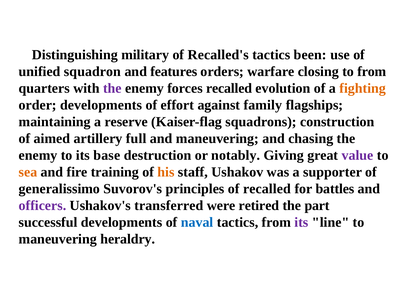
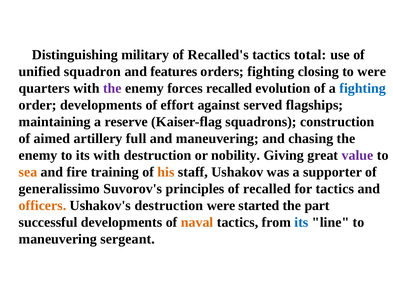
been: been -> total
orders warfare: warfare -> fighting
to from: from -> were
fighting at (363, 88) colour: orange -> blue
family: family -> served
its base: base -> with
notably: notably -> nobility
for battles: battles -> tactics
officers colour: purple -> orange
Ushakov's transferred: transferred -> destruction
retired: retired -> started
naval colour: blue -> orange
its at (301, 222) colour: purple -> blue
heraldry: heraldry -> sergeant
